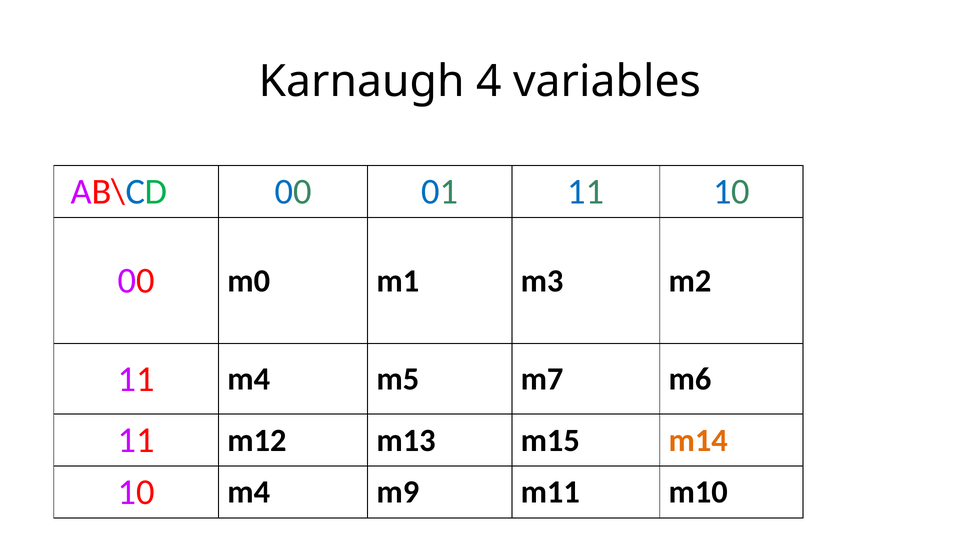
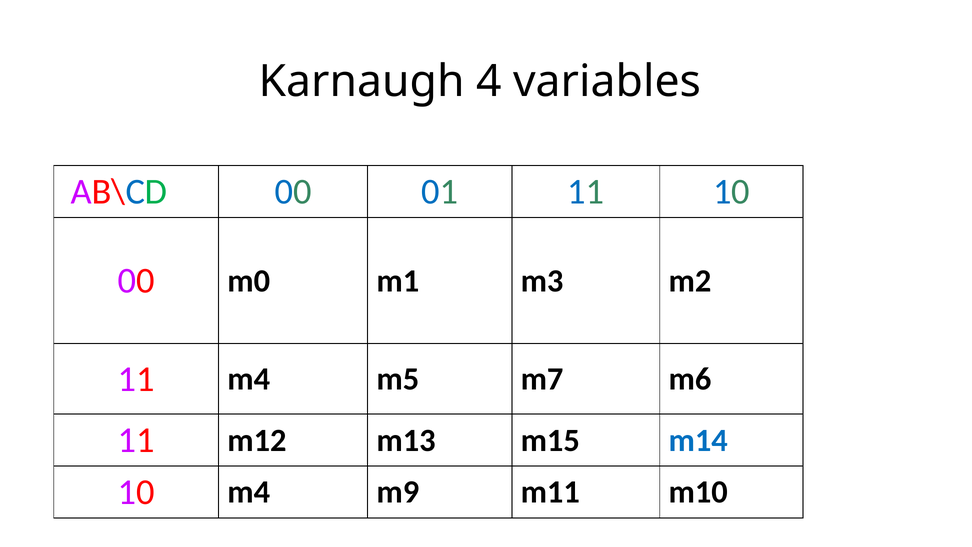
m14 colour: orange -> blue
